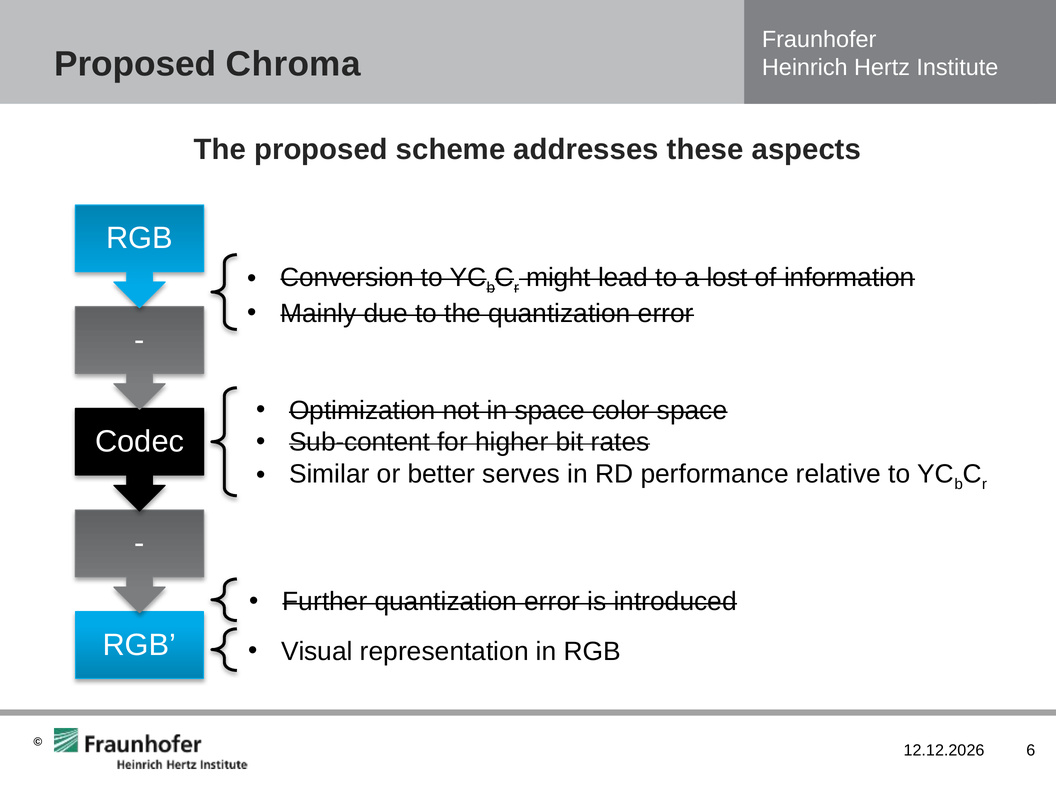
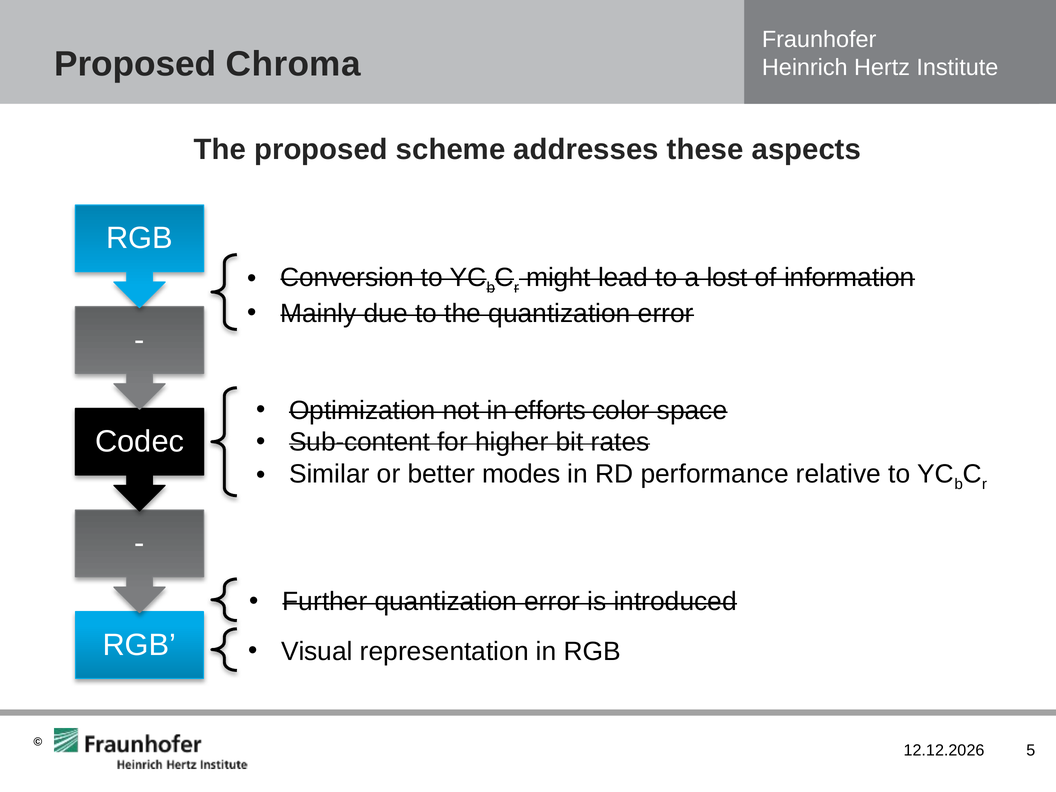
in space: space -> efforts
serves: serves -> modes
6: 6 -> 5
